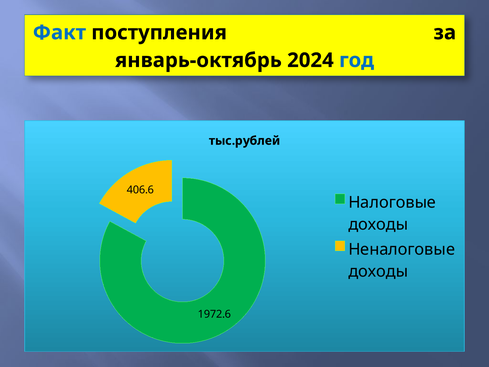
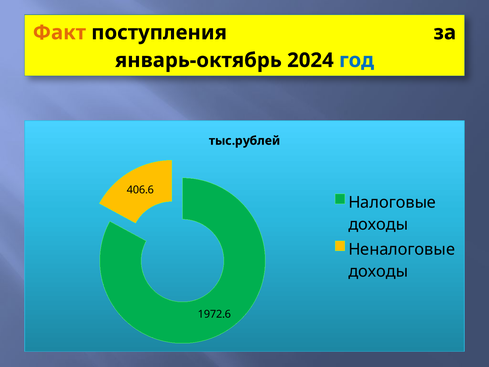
Факт colour: blue -> orange
